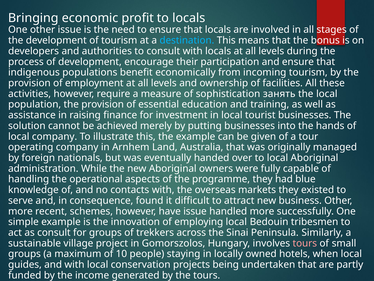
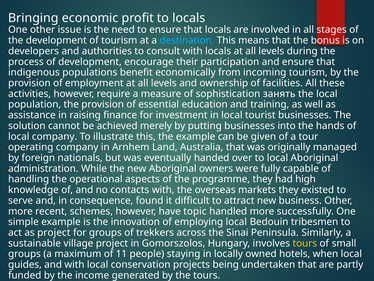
blue: blue -> high
have issue: issue -> topic
as consult: consult -> project
tours at (305, 243) colour: pink -> yellow
10: 10 -> 11
